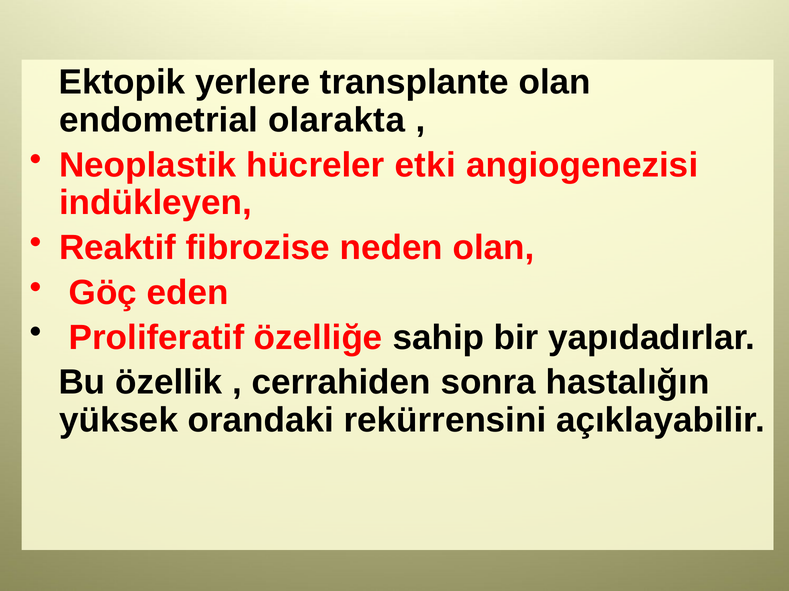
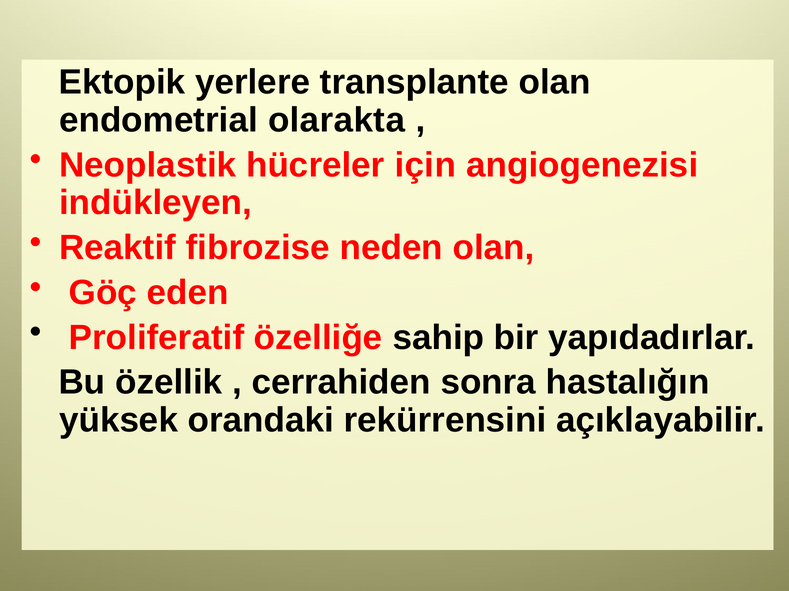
etki: etki -> için
